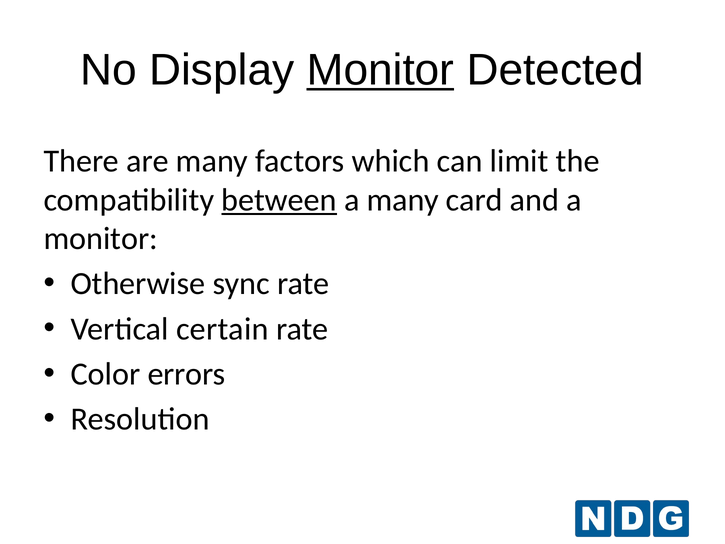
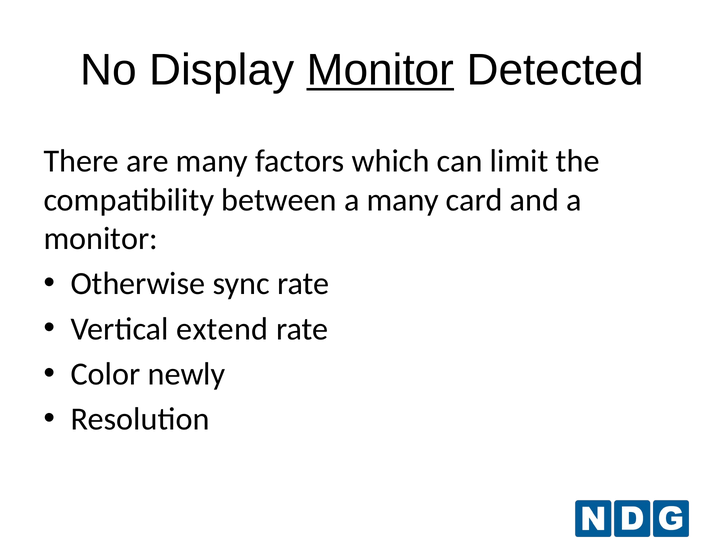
between underline: present -> none
certain: certain -> extend
errors: errors -> newly
